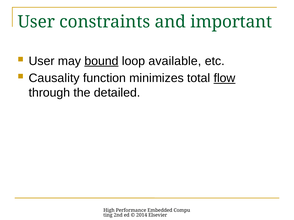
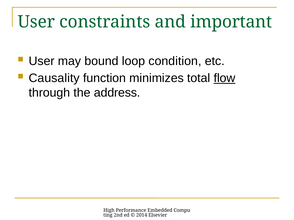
bound underline: present -> none
available: available -> condition
detailed: detailed -> address
